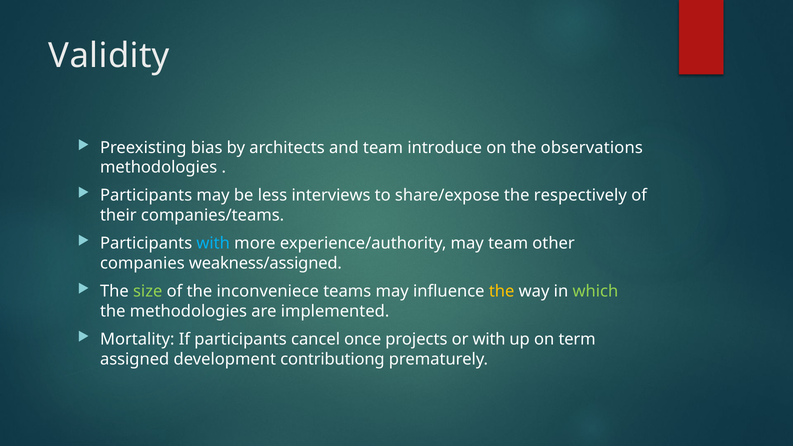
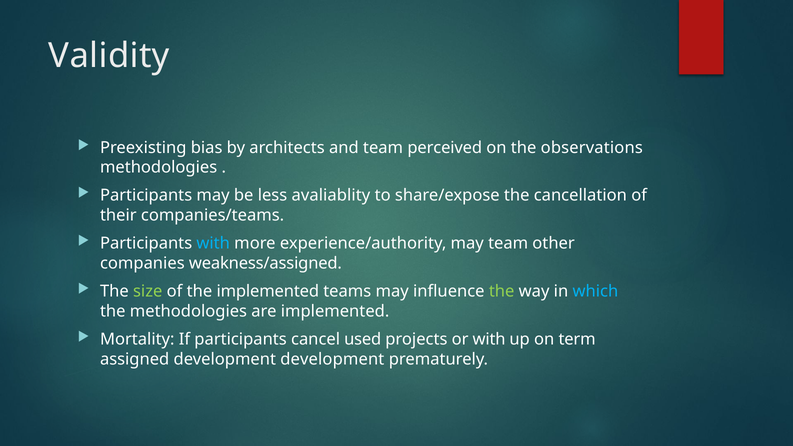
introduce: introduce -> perceived
interviews: interviews -> avaliablity
respectively: respectively -> cancellation
the inconveniece: inconveniece -> implemented
the at (502, 291) colour: yellow -> light green
which colour: light green -> light blue
once: once -> used
development contributiong: contributiong -> development
